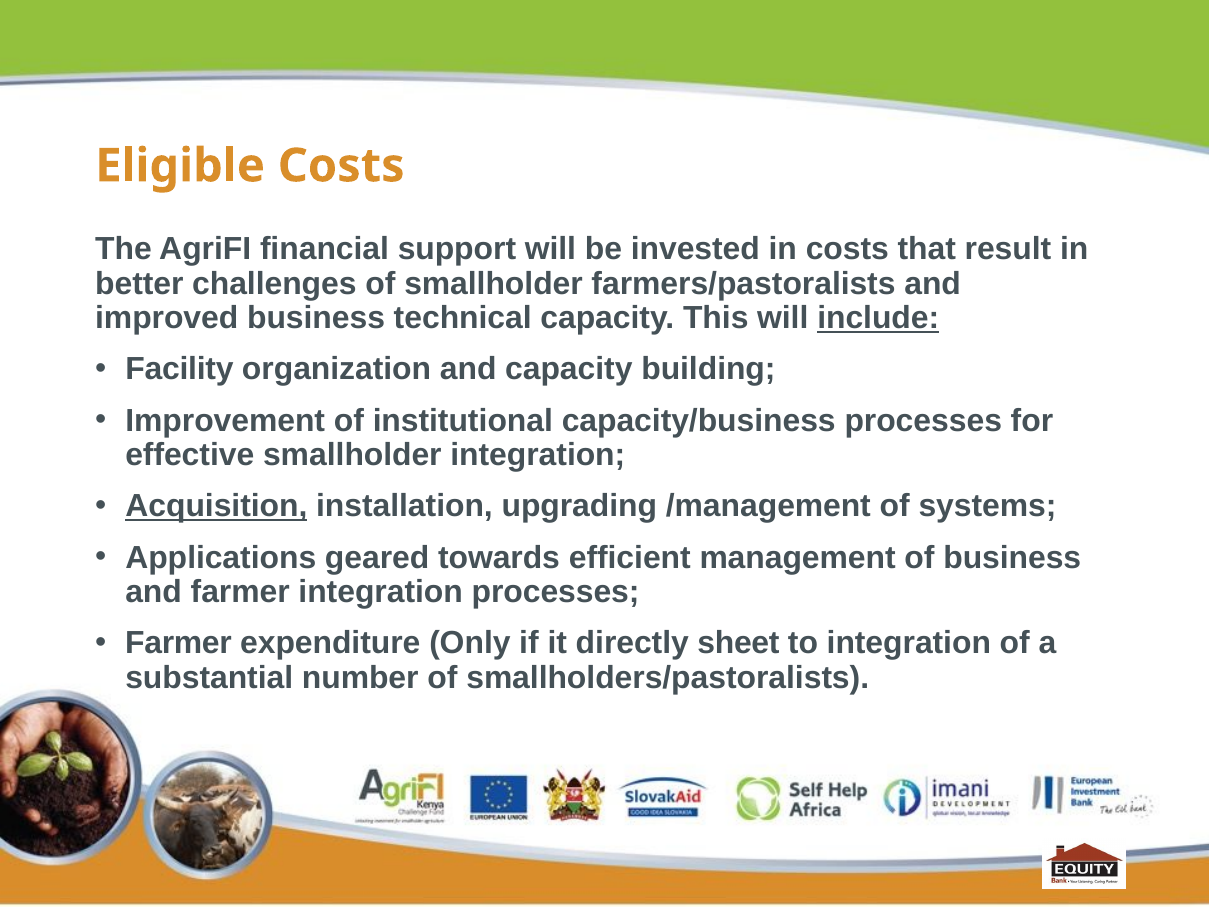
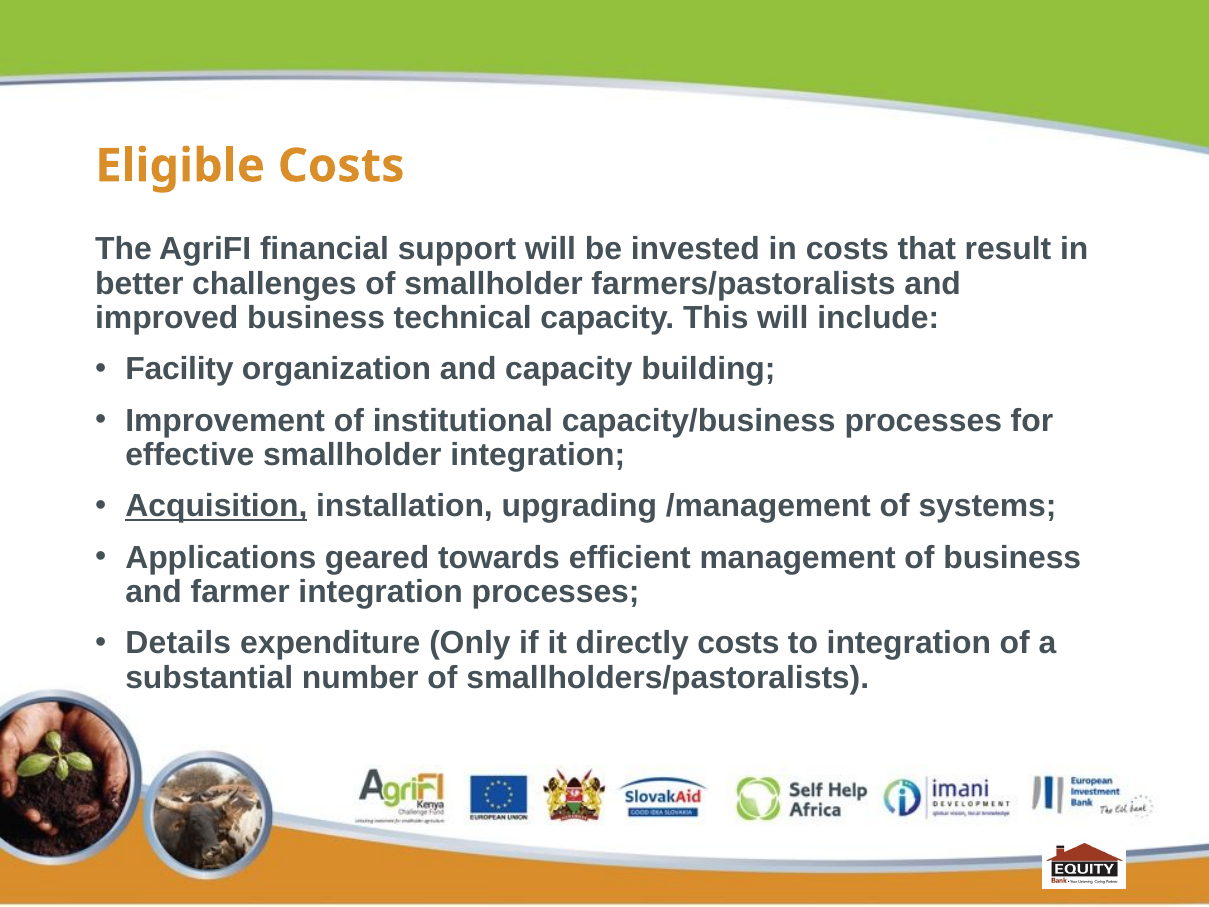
include underline: present -> none
Farmer at (178, 643): Farmer -> Details
directly sheet: sheet -> costs
